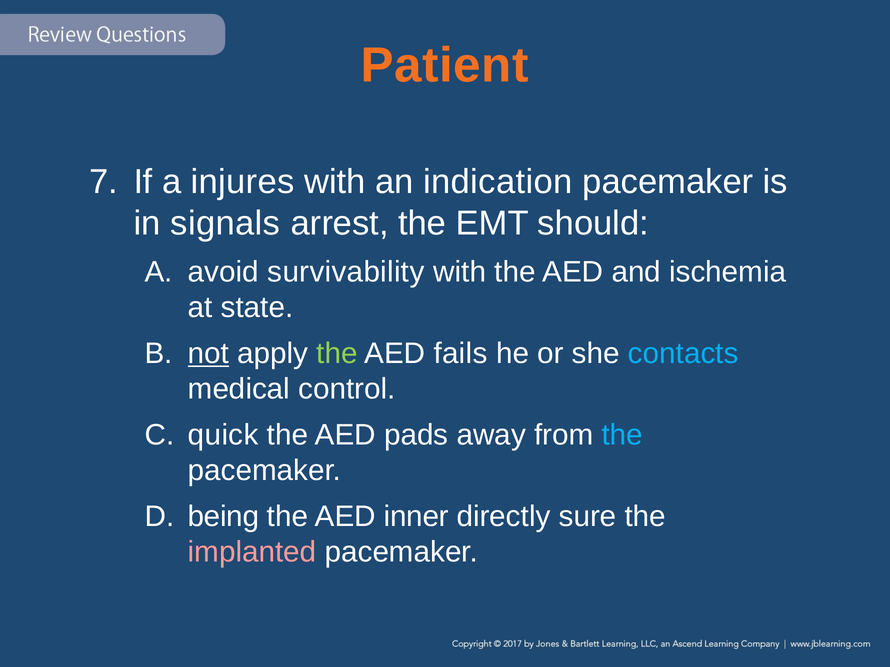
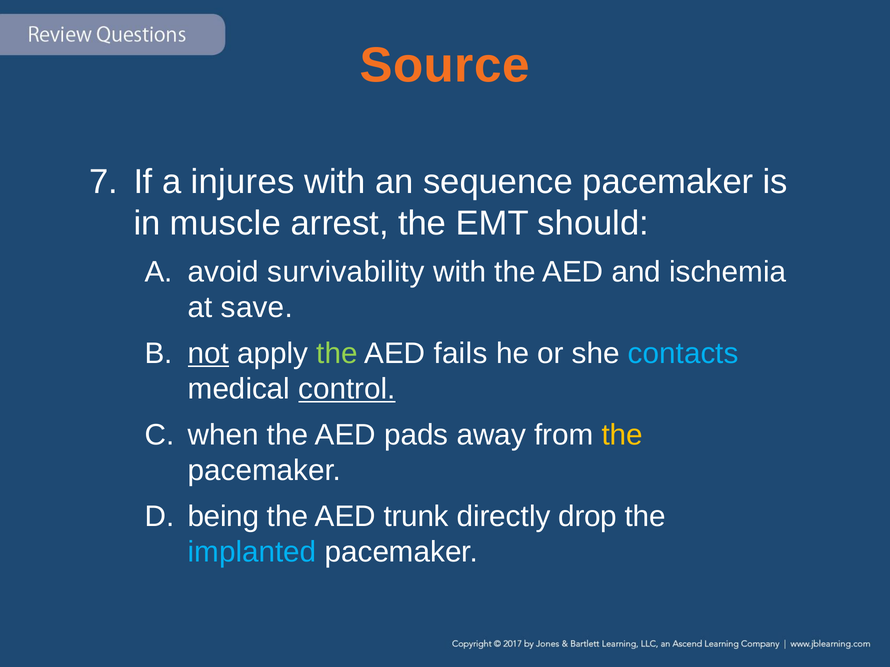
Patient: Patient -> Source
indication: indication -> sequence
signals: signals -> muscle
state: state -> save
control underline: none -> present
quick: quick -> when
the at (622, 435) colour: light blue -> yellow
inner: inner -> trunk
sure: sure -> drop
implanted colour: pink -> light blue
